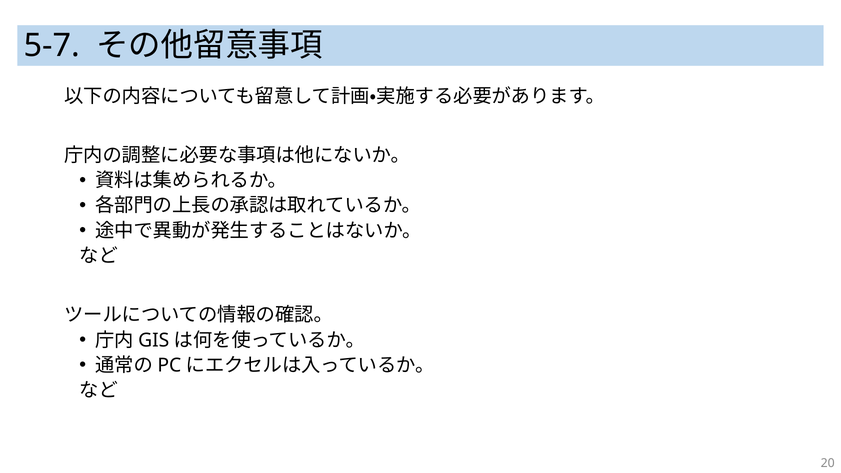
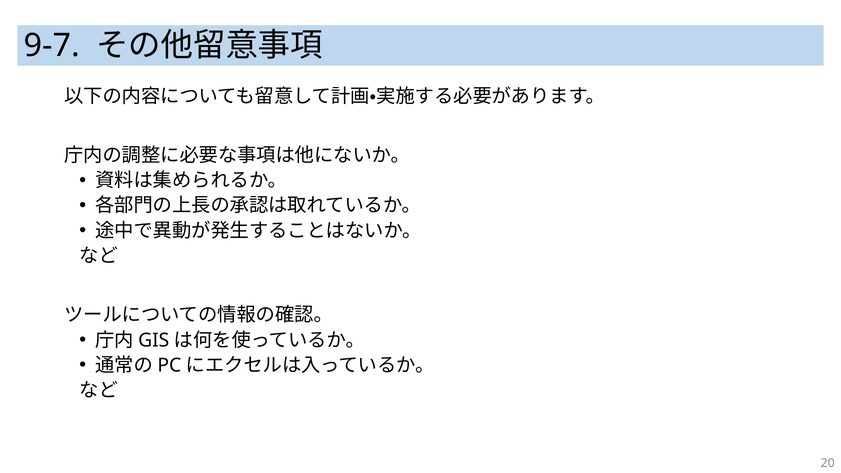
5-7: 5-7 -> 9-7
